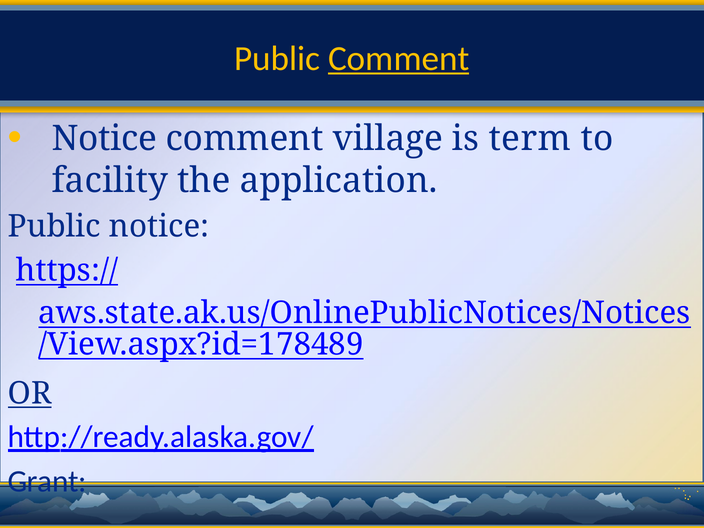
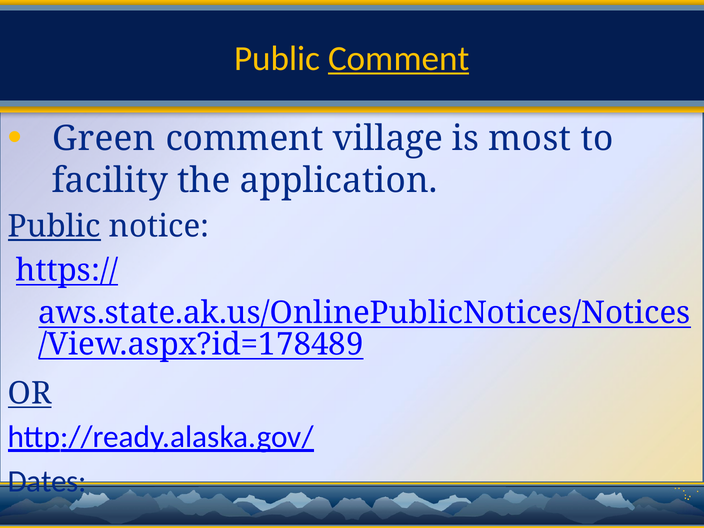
Notice at (104, 139): Notice -> Green
term: term -> most
Public at (54, 227) underline: none -> present
Grant: Grant -> Dates
